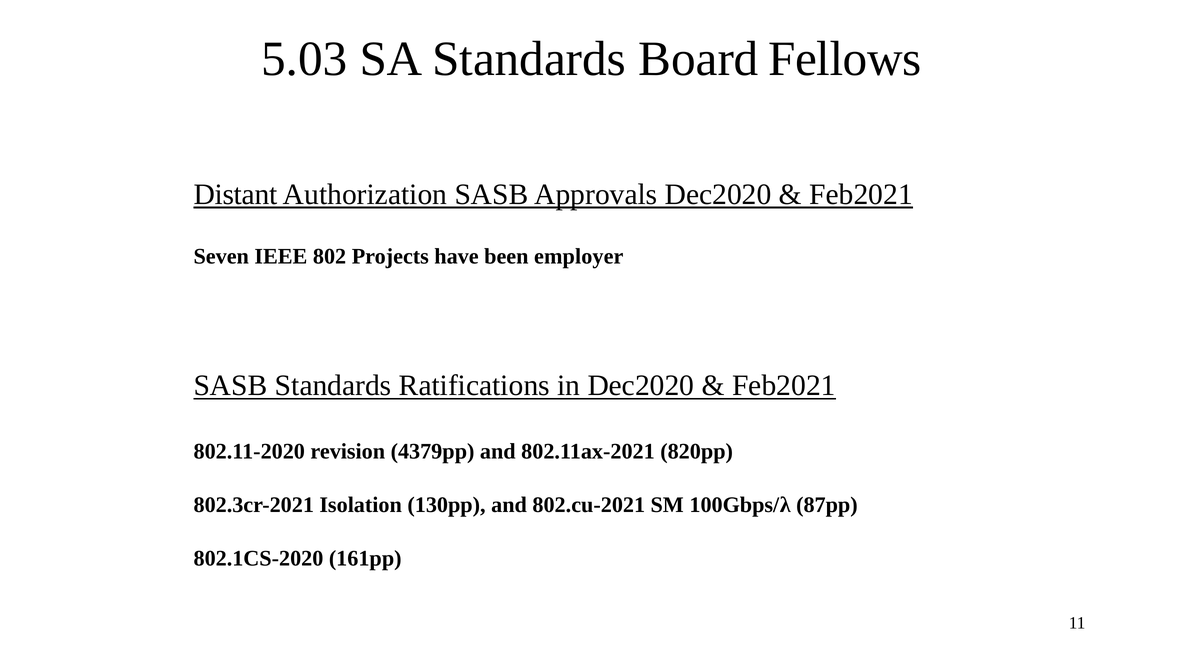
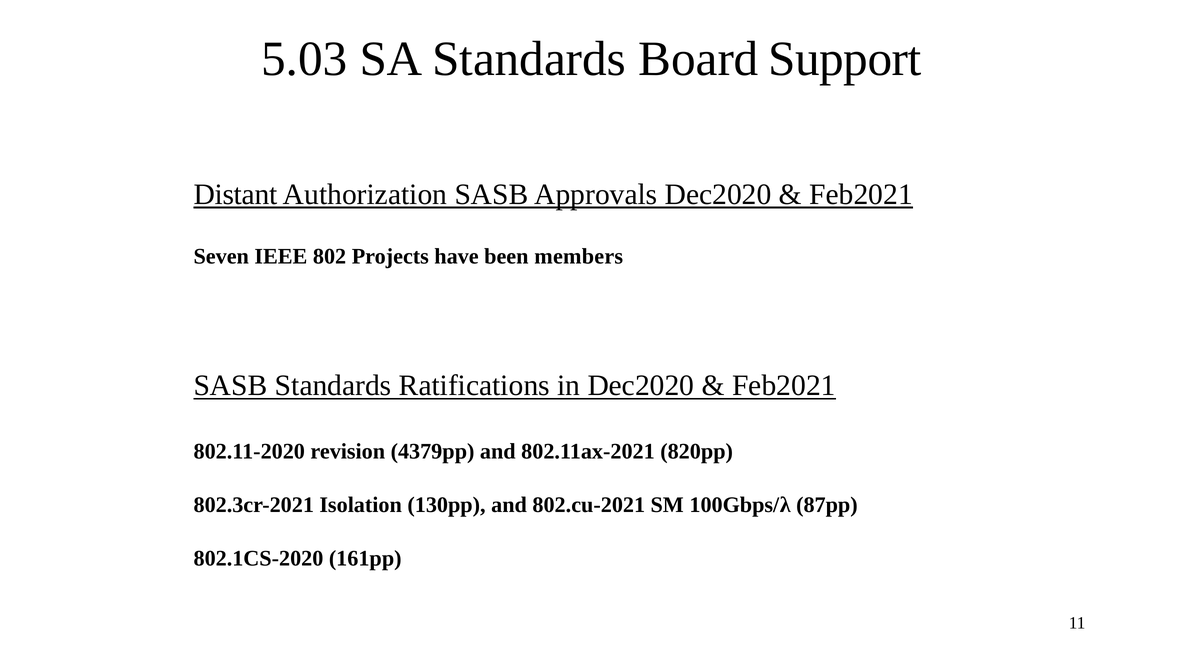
Fellows: Fellows -> Support
employer: employer -> members
